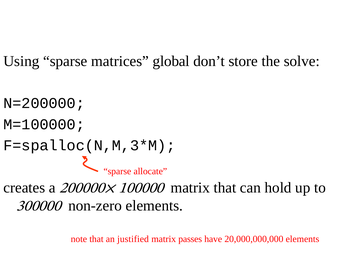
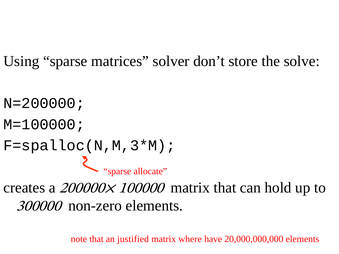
global: global -> solver
passes: passes -> where
